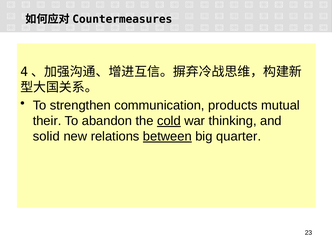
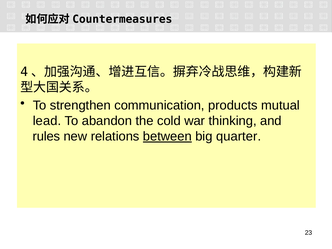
their: their -> lead
cold underline: present -> none
solid: solid -> rules
